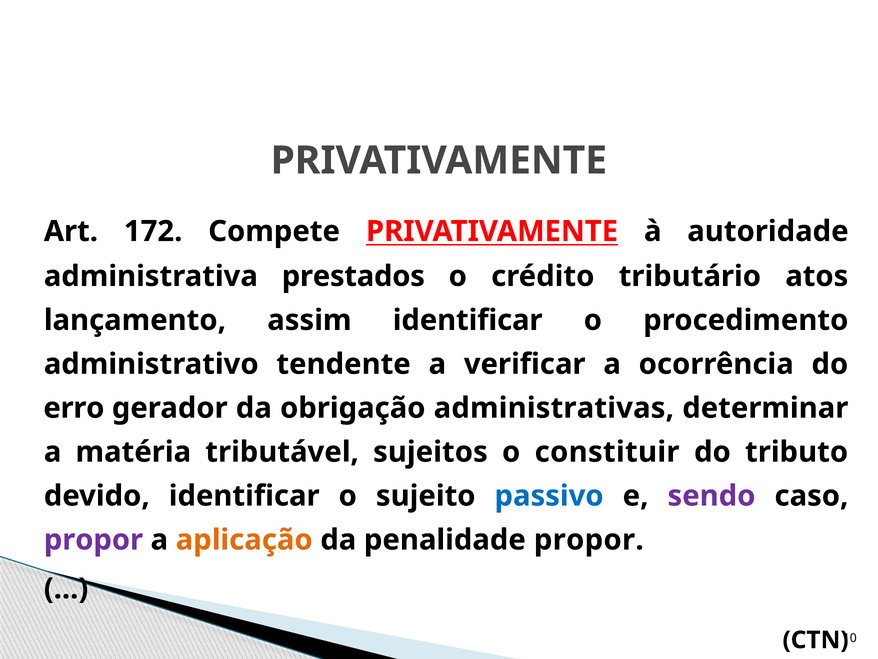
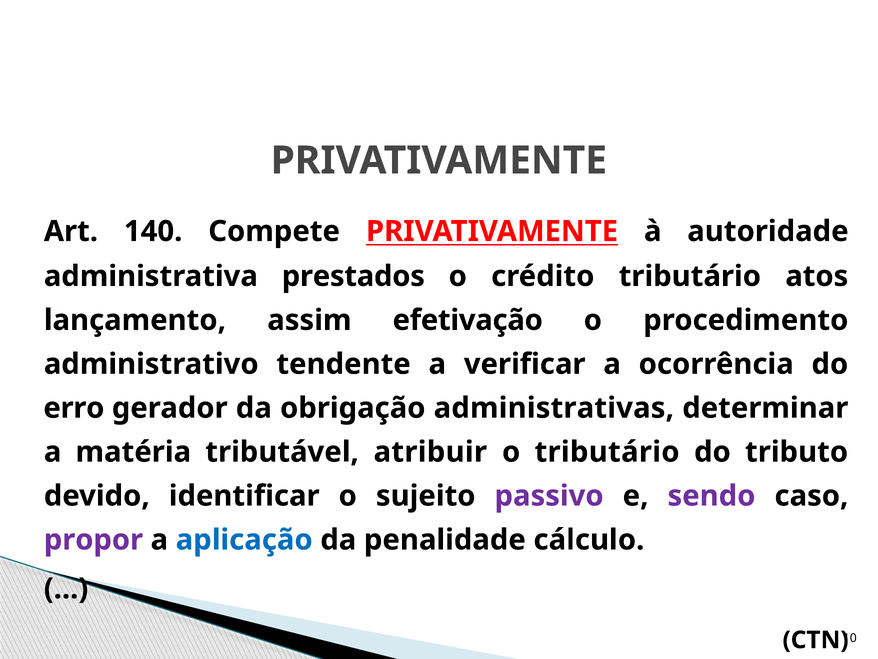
172: 172 -> 140
assim identificar: identificar -> efetivação
sujeitos: sujeitos -> atribuir
o constituir: constituir -> tributário
passivo colour: blue -> purple
aplicação colour: orange -> blue
penalidade propor: propor -> cálculo
